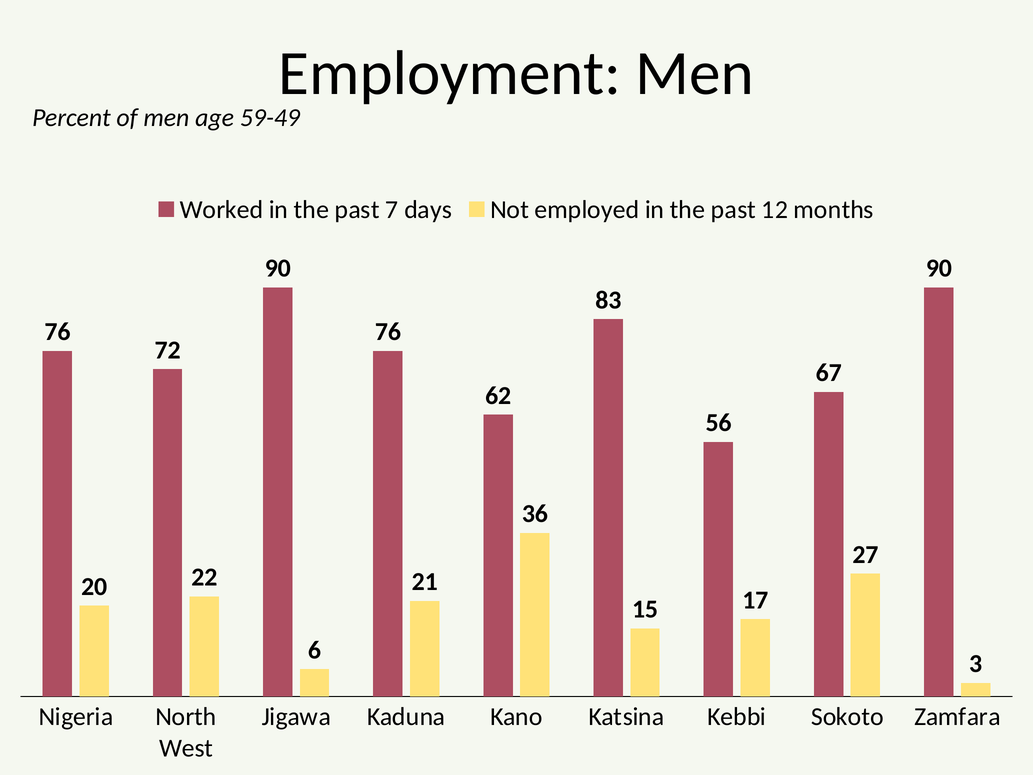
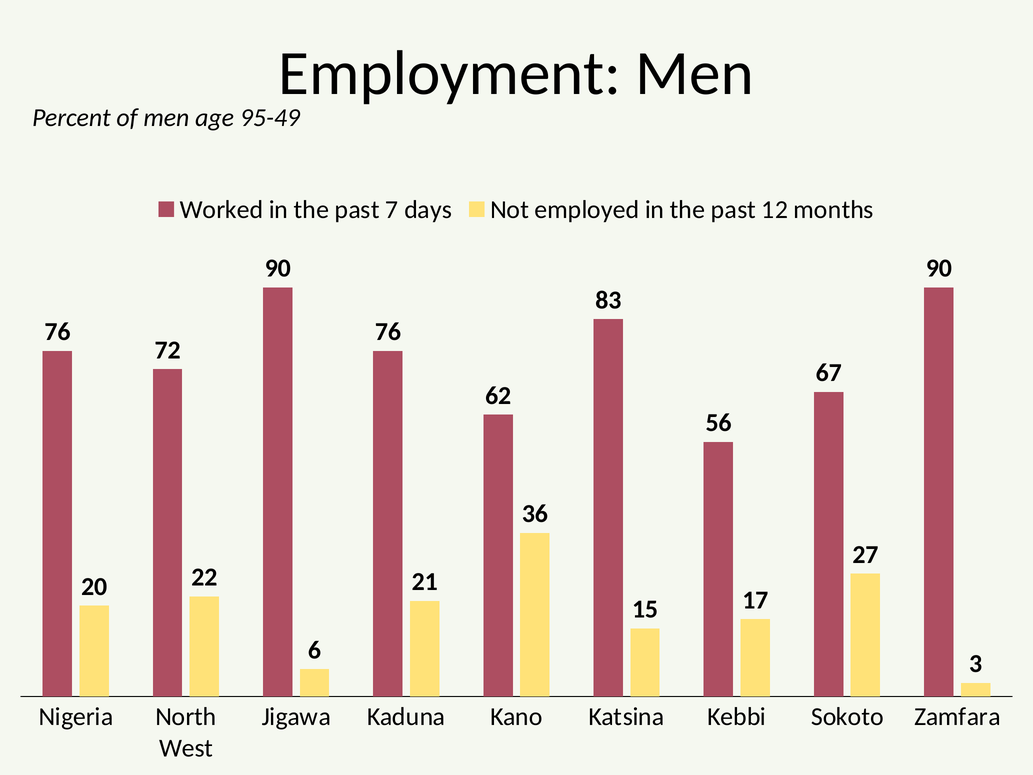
59-49: 59-49 -> 95-49
